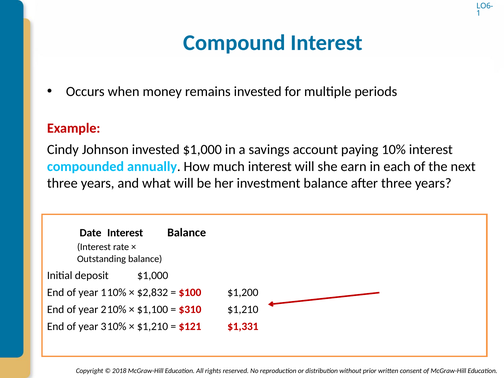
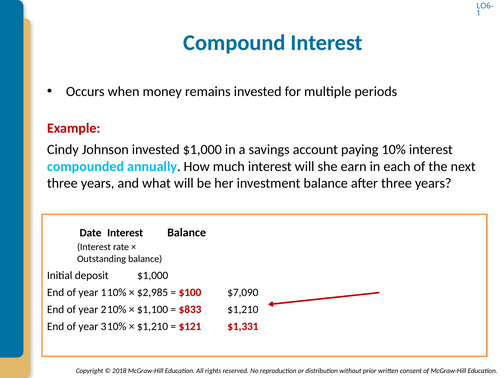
$2,832: $2,832 -> $2,985
$1,200: $1,200 -> $7,090
$310: $310 -> $833
